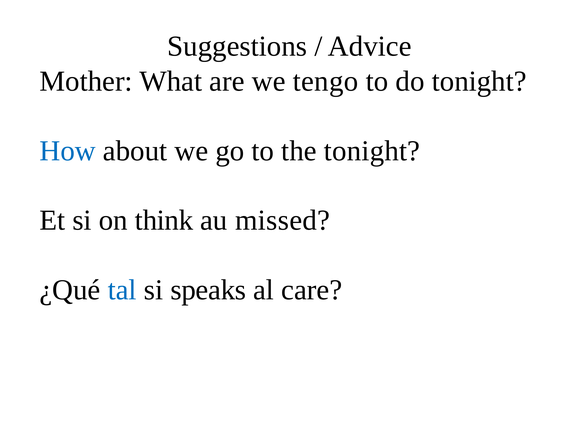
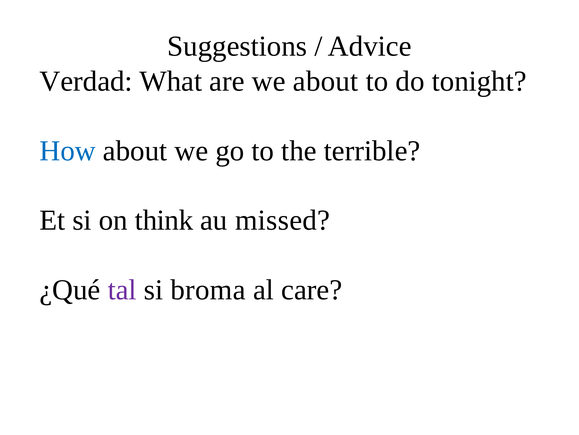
Mother: Mother -> Verdad
we tengo: tengo -> about
the tonight: tonight -> terrible
tal colour: blue -> purple
speaks: speaks -> broma
